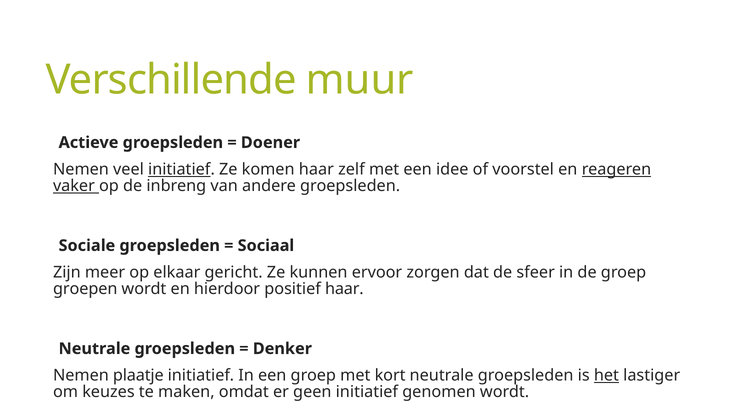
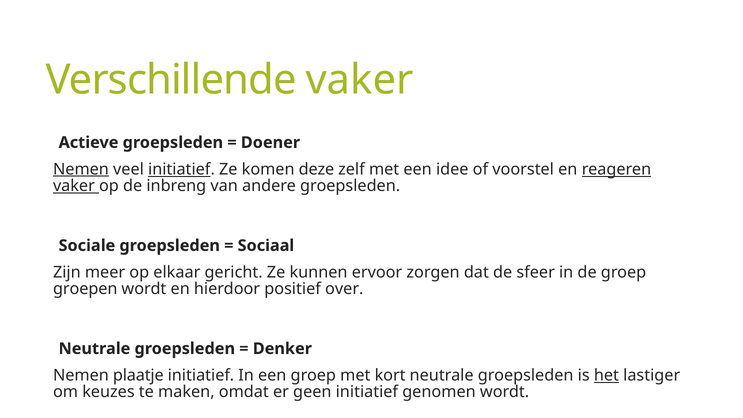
Verschillende muur: muur -> vaker
Nemen at (81, 169) underline: none -> present
komen haar: haar -> deze
positief haar: haar -> over
